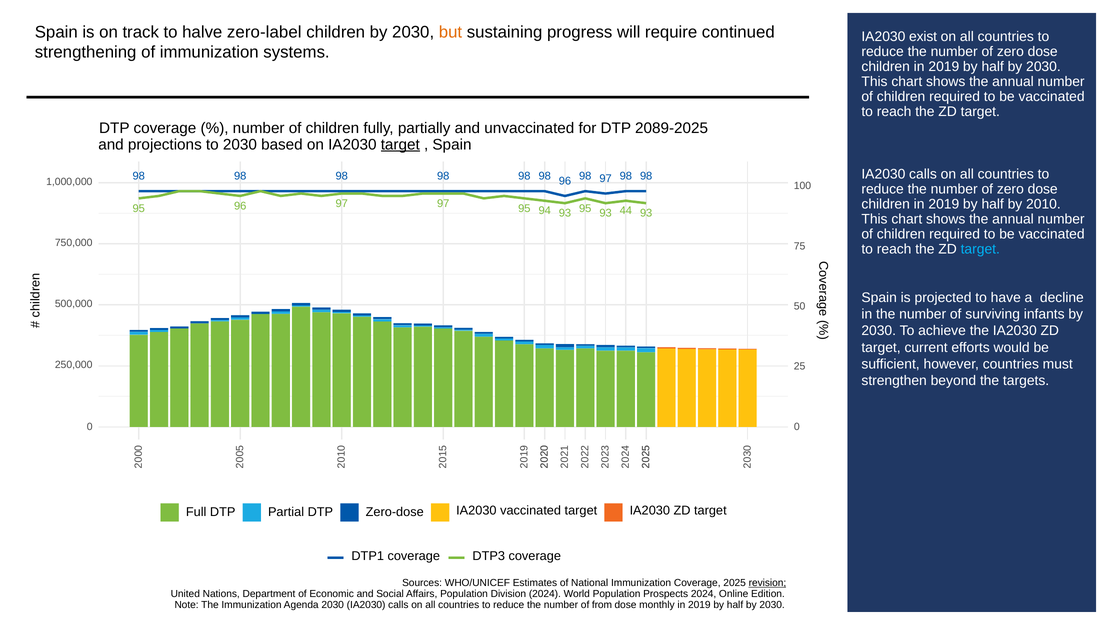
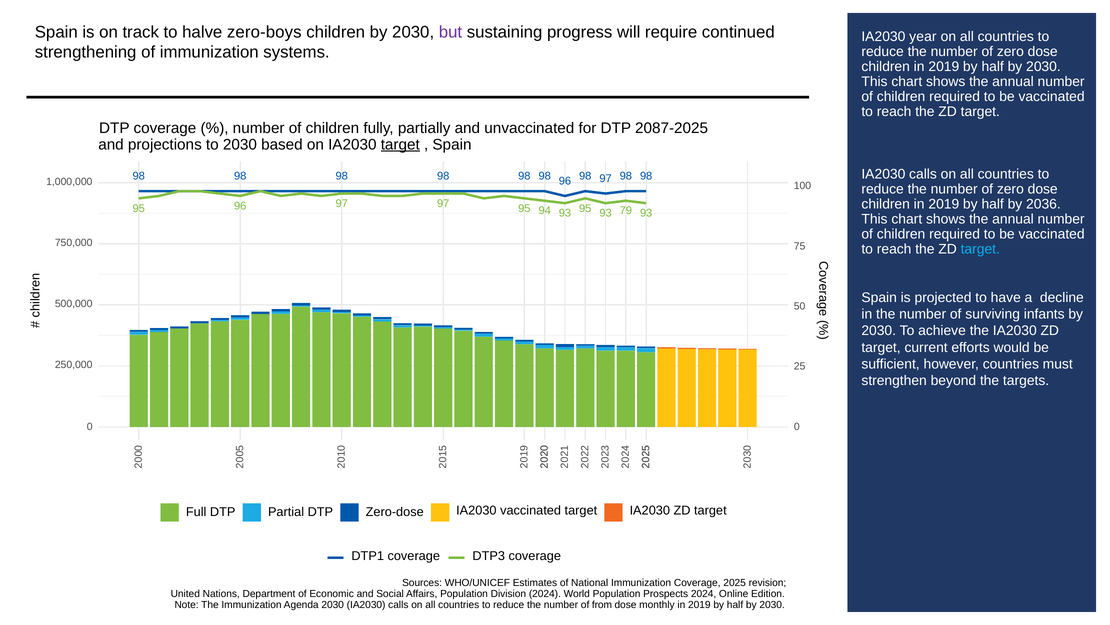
zero-label: zero-label -> zero-boys
but colour: orange -> purple
exist: exist -> year
2089-2025: 2089-2025 -> 2087-2025
2010: 2010 -> 2036
44: 44 -> 79
revision underline: present -> none
